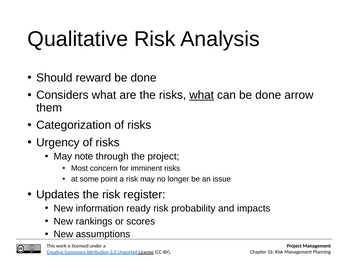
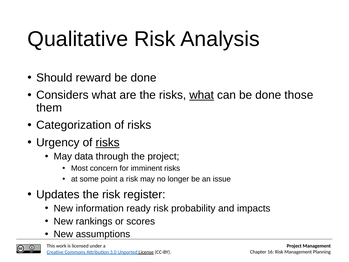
arrow: arrow -> those
risks at (108, 142) underline: none -> present
note: note -> data
